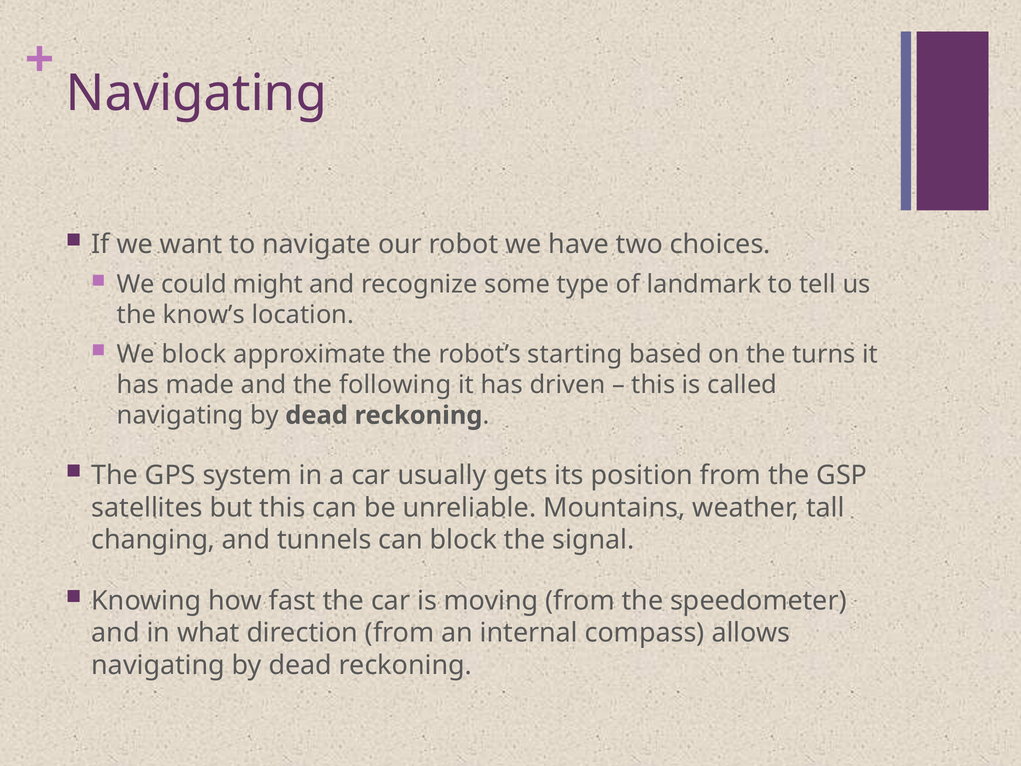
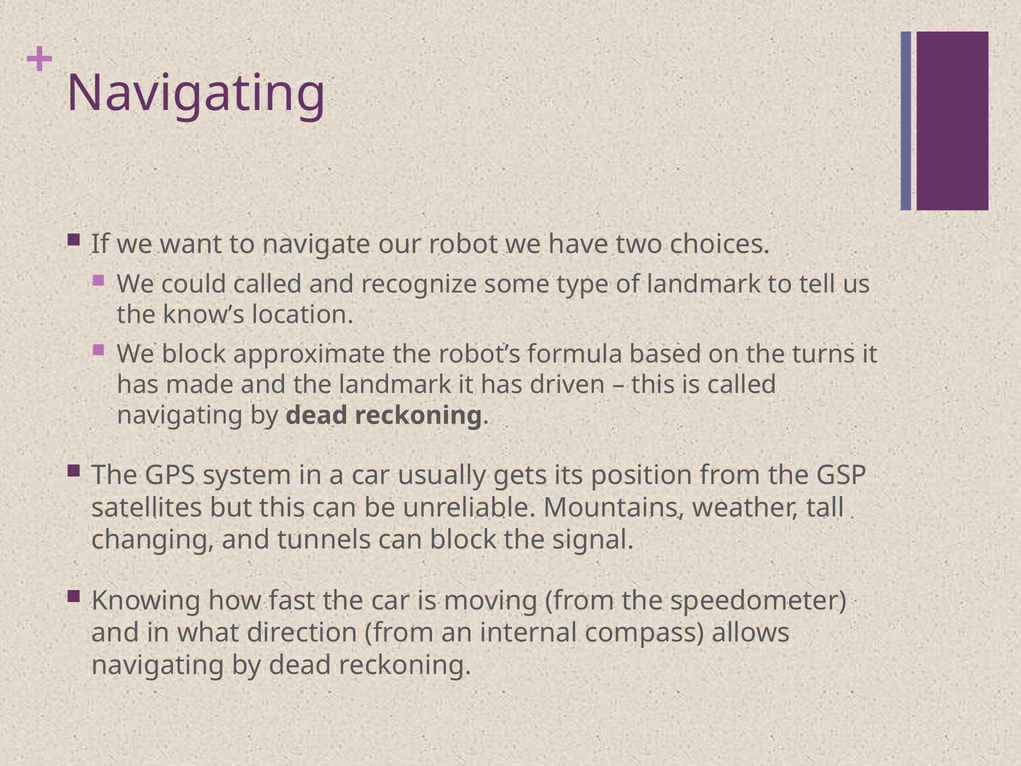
could might: might -> called
starting: starting -> formula
the following: following -> landmark
